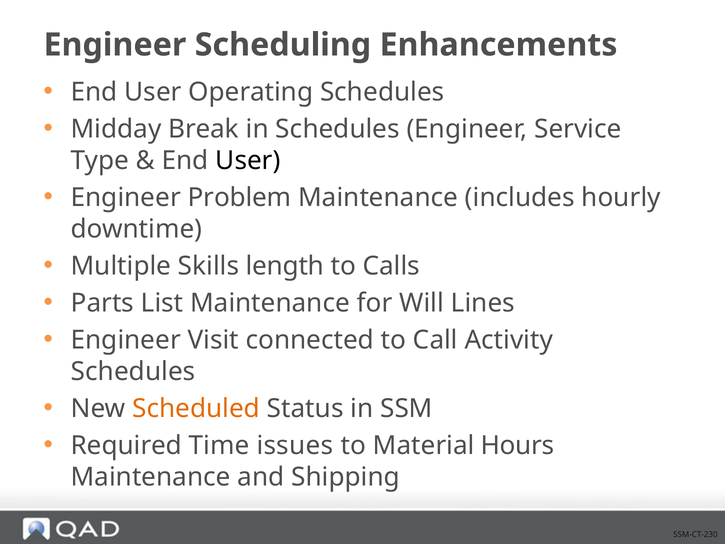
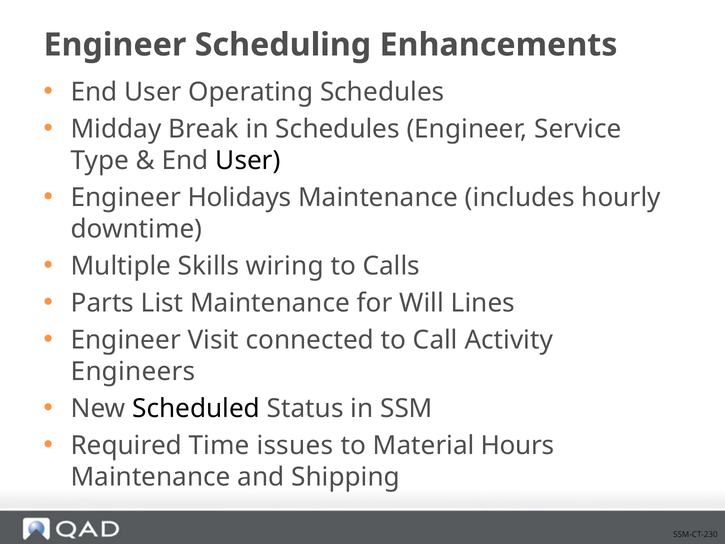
Problem: Problem -> Holidays
length: length -> wiring
Schedules at (133, 371): Schedules -> Engineers
Scheduled colour: orange -> black
